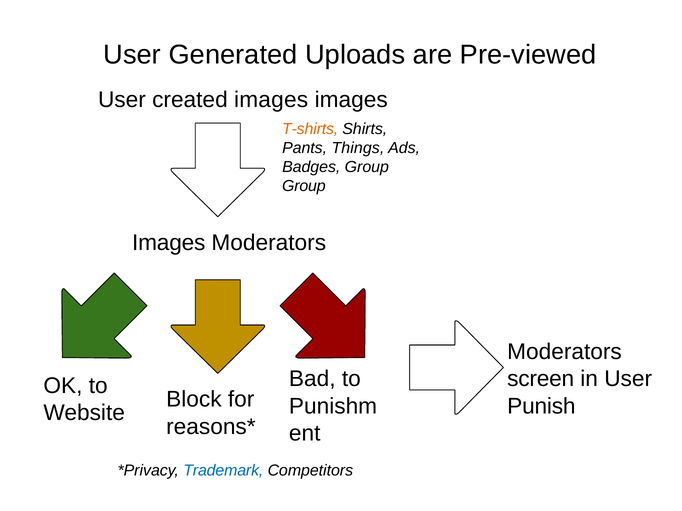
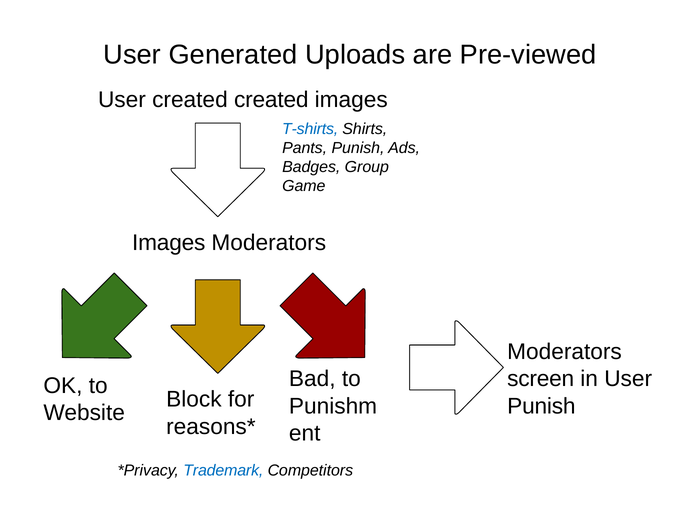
created images: images -> created
T-shirts colour: orange -> blue
Pants Things: Things -> Punish
Group at (304, 186): Group -> Game
